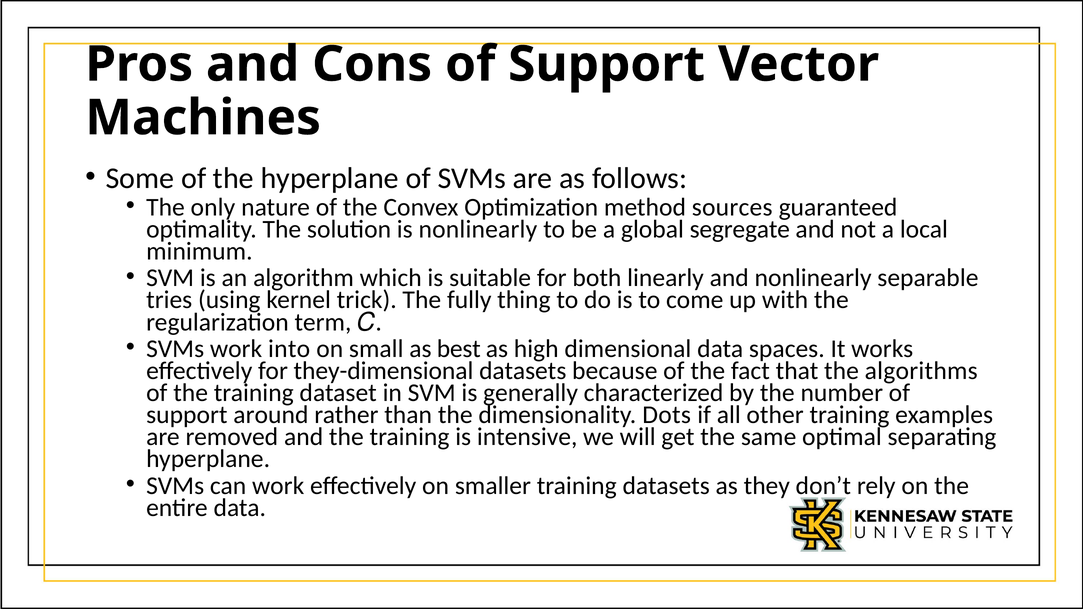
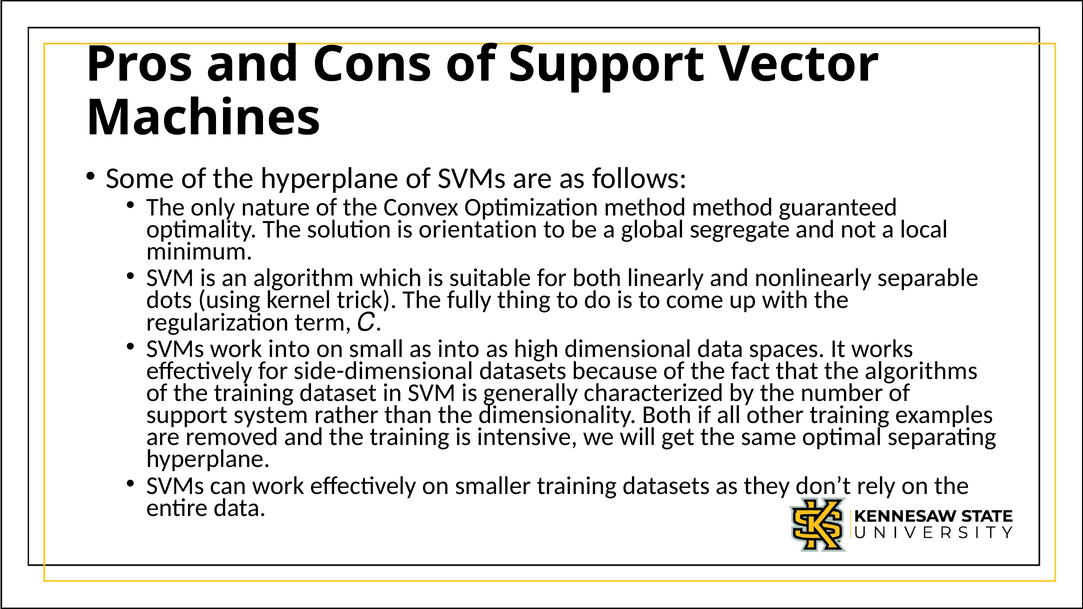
method sources: sources -> method
is nonlinearly: nonlinearly -> orientation
tries: tries -> dots
as best: best -> into
they-dimensional: they-dimensional -> side-dimensional
around: around -> system
dimensionality Dots: Dots -> Both
